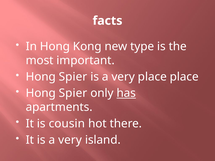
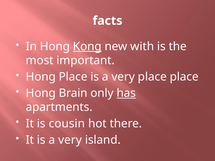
Kong underline: none -> present
type: type -> with
Spier at (73, 77): Spier -> Place
Spier at (73, 93): Spier -> Brain
